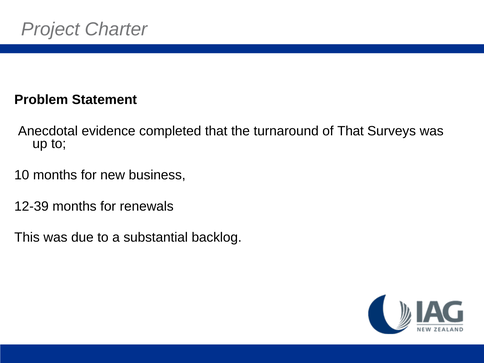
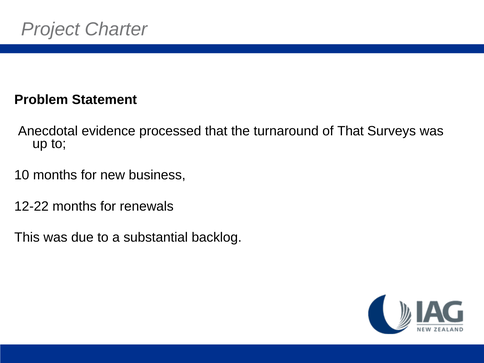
completed: completed -> processed
12-39: 12-39 -> 12-22
